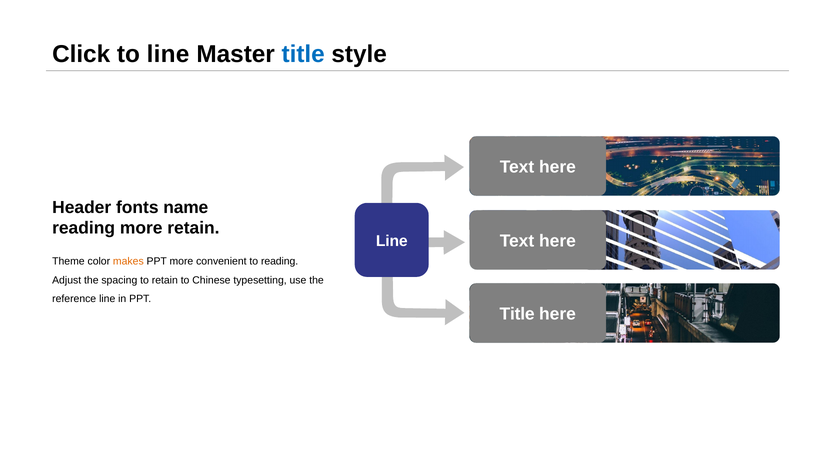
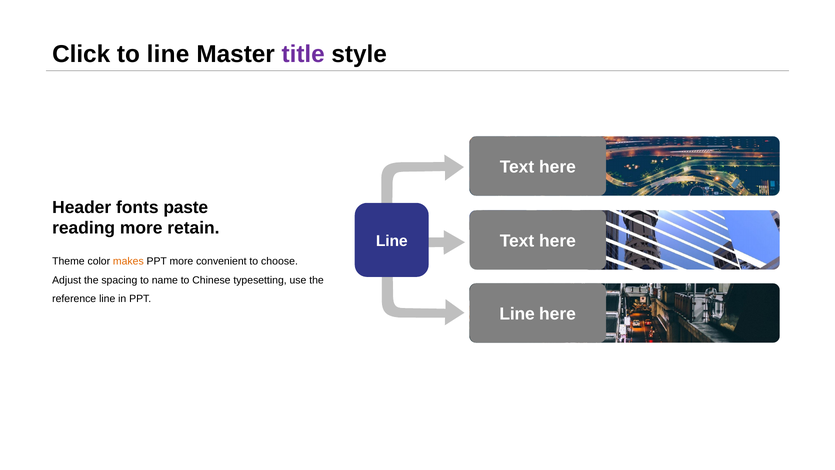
title at (303, 54) colour: blue -> purple
name: name -> paste
to reading: reading -> choose
to retain: retain -> name
Title at (517, 314): Title -> Line
